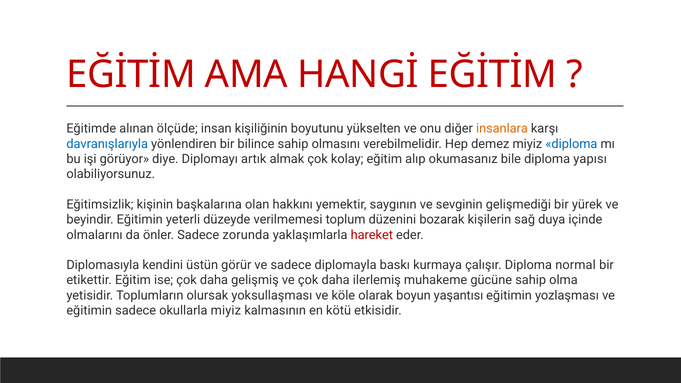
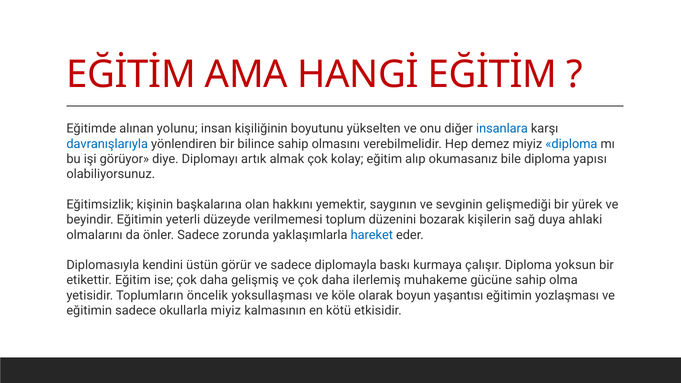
ölçüde: ölçüde -> yolunu
insanlara colour: orange -> blue
içinde: içinde -> ahlaki
hareket colour: red -> blue
normal: normal -> yoksun
olursak: olursak -> öncelik
